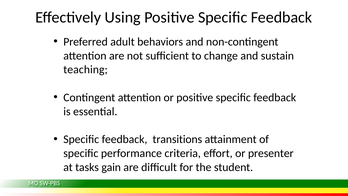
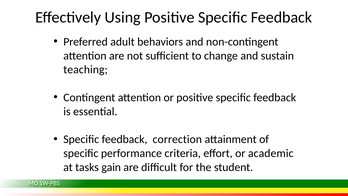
transitions: transitions -> correction
presenter: presenter -> academic
